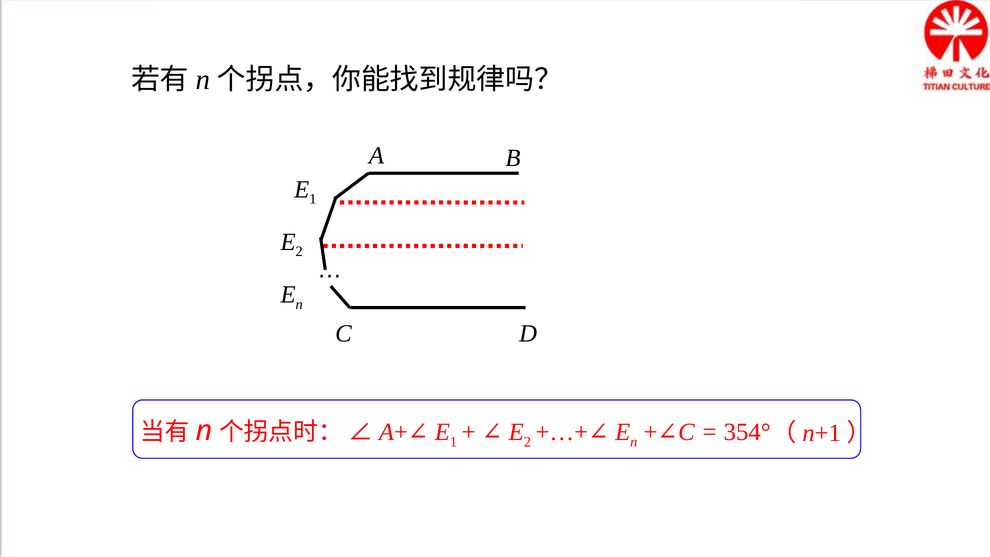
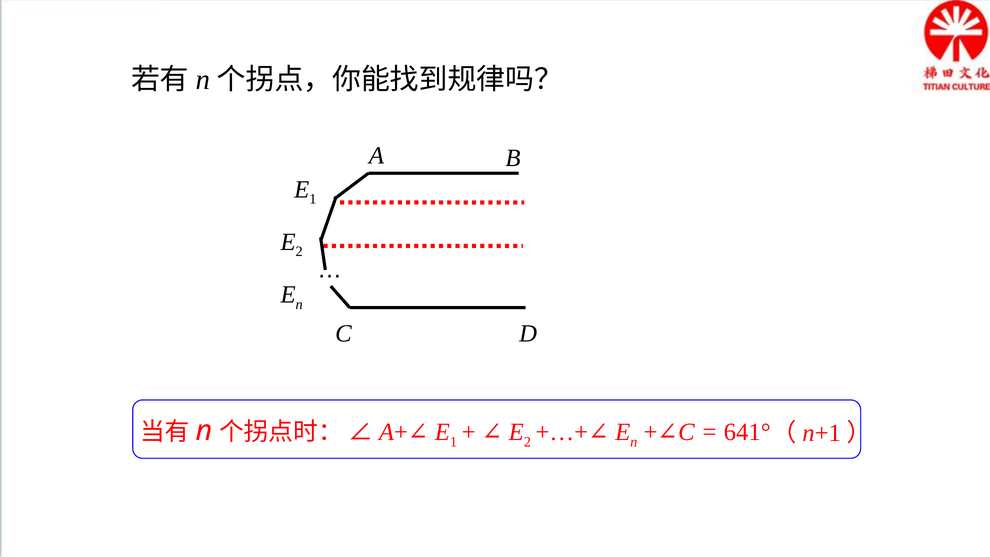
354°: 354° -> 641°
